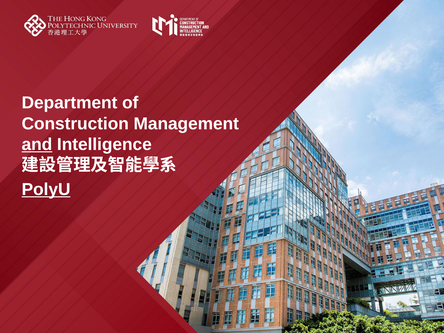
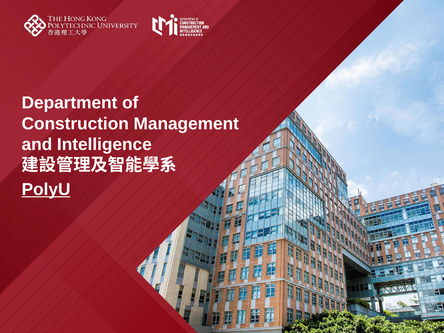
and underline: present -> none
